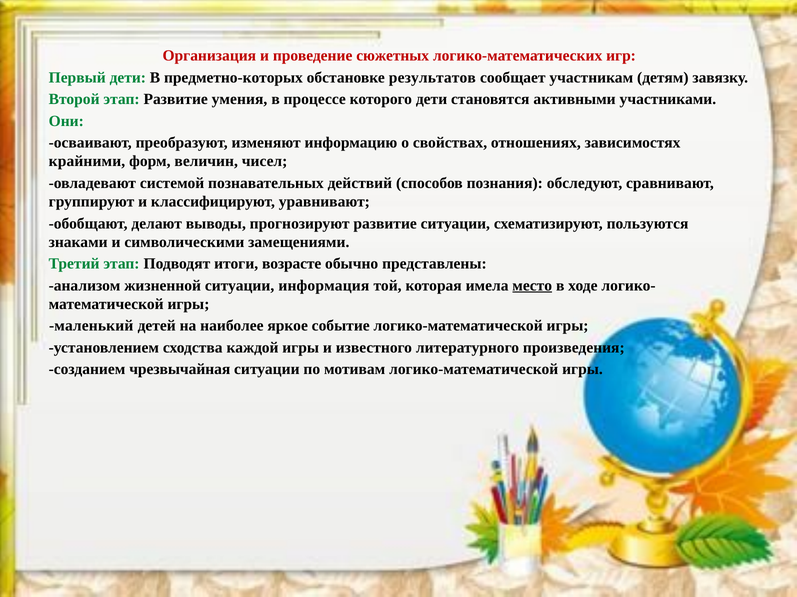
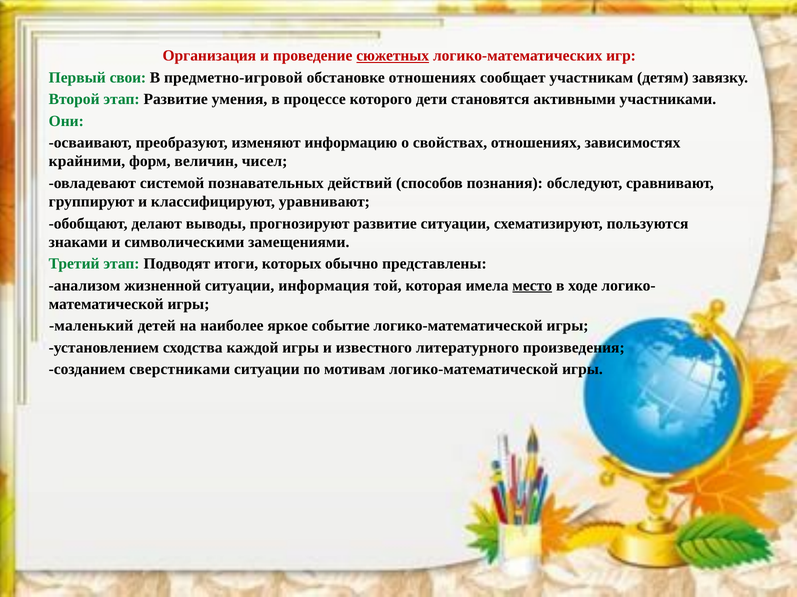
сюжетных underline: none -> present
Первый дети: дети -> свои
предметно-которых: предметно-которых -> предметно-игровой
обстановке результатов: результатов -> отношениях
возрасте: возрасте -> которых
чрезвычайная: чрезвычайная -> сверстниками
